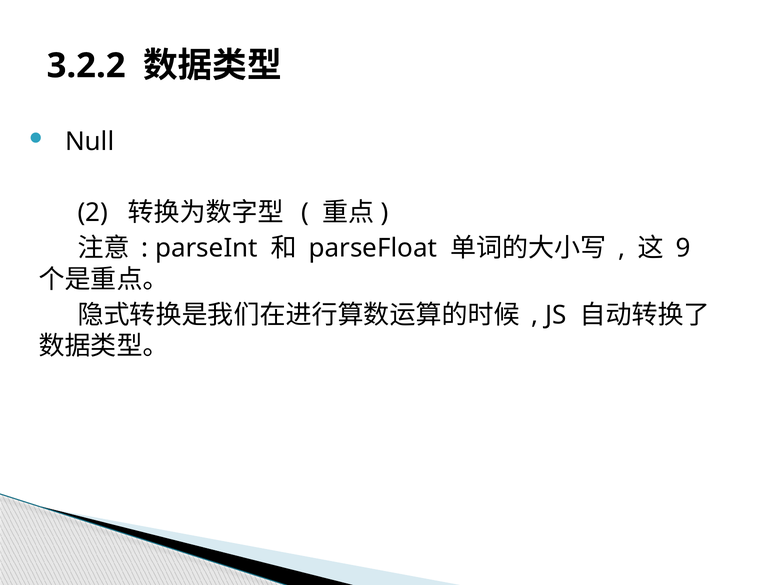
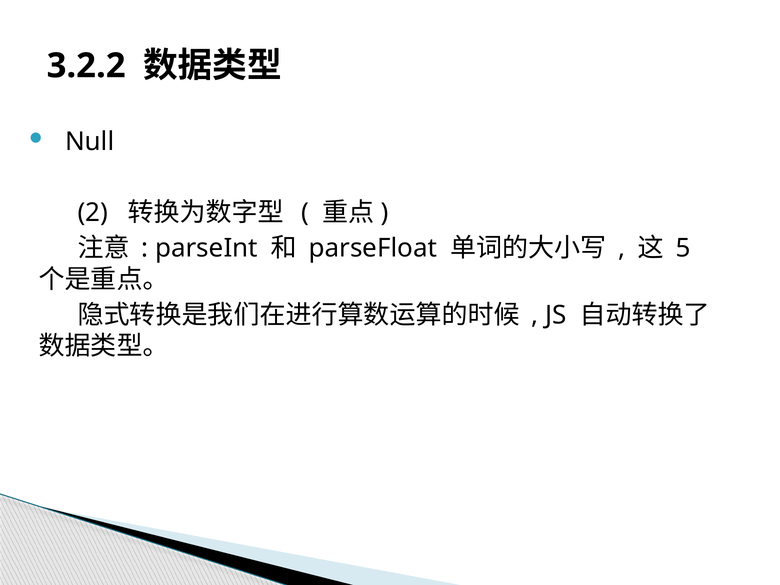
9: 9 -> 5
